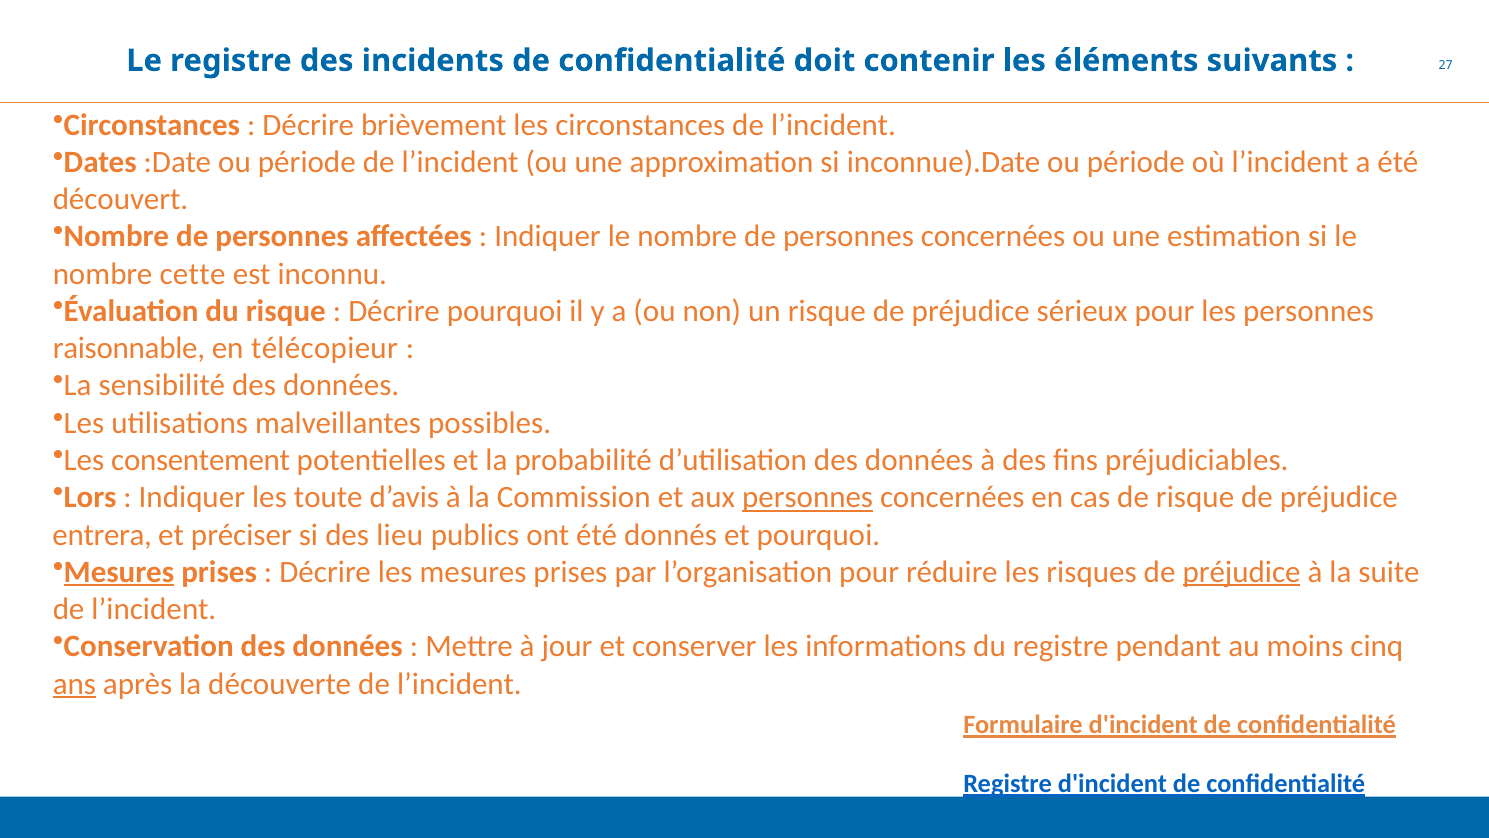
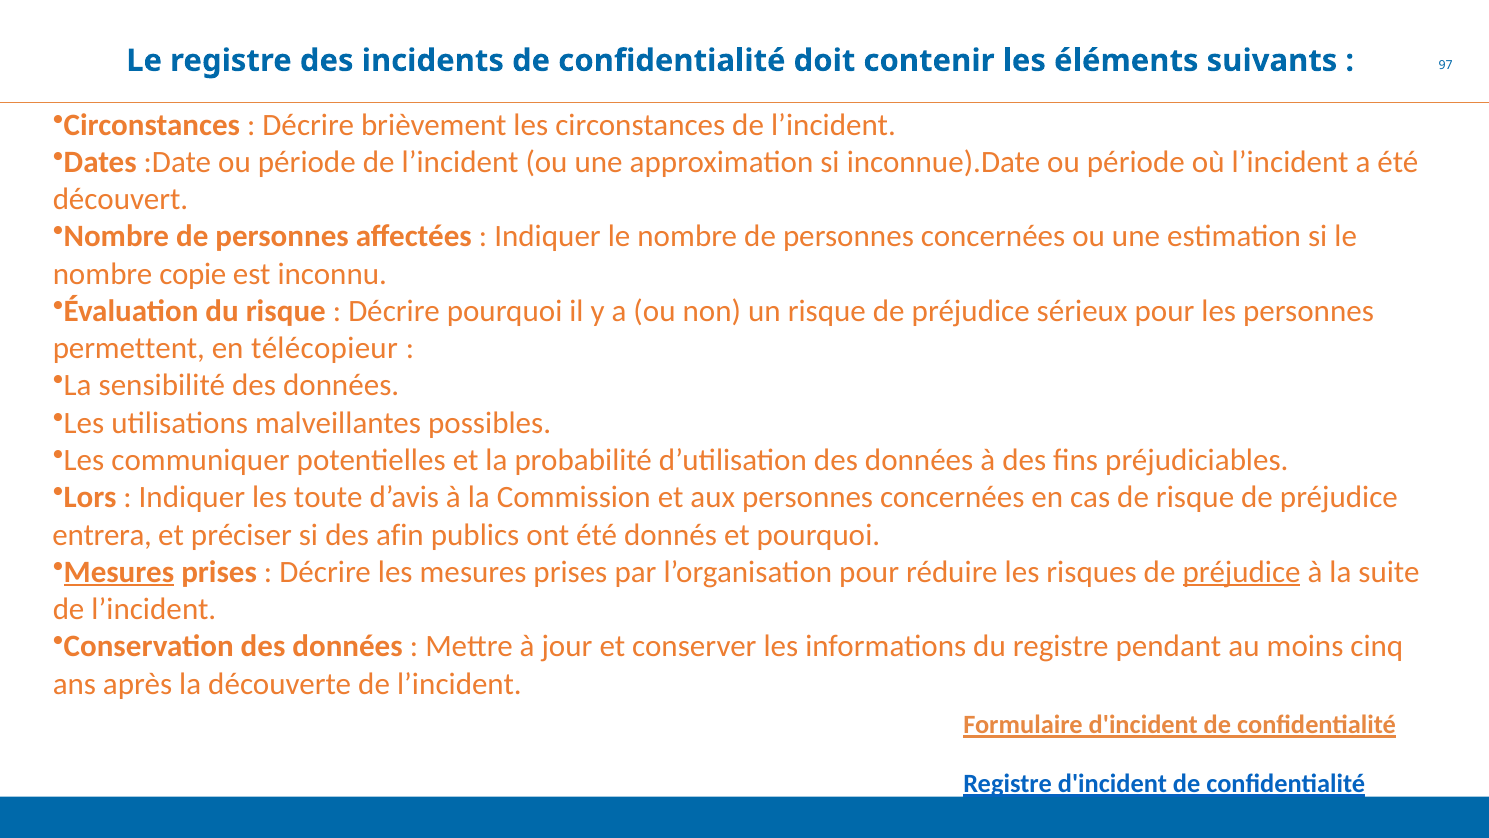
27: 27 -> 97
nombre cette: cette -> copie
raisonnable: raisonnable -> permettent
consentement: consentement -> communiquer
personnes at (808, 497) underline: present -> none
lieu: lieu -> afin
ans underline: present -> none
